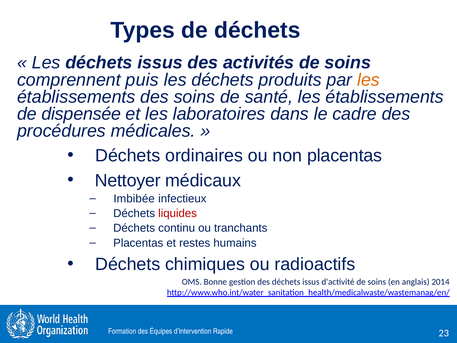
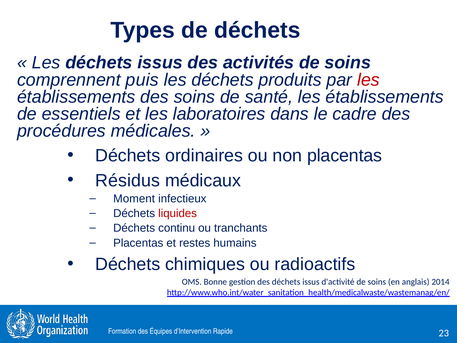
les at (368, 80) colour: orange -> red
dispensée: dispensée -> essentiels
Nettoyer: Nettoyer -> Résidus
Imbibée: Imbibée -> Moment
